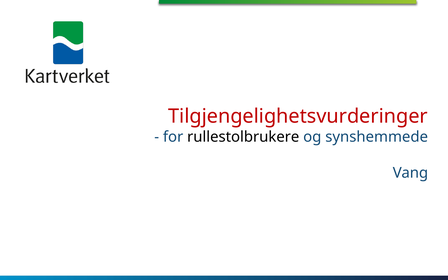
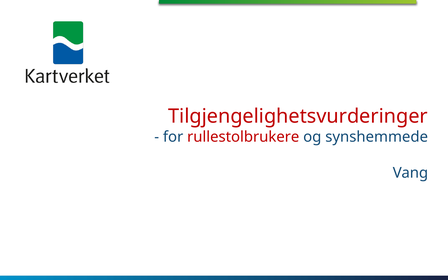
rullestolbrukere colour: black -> red
